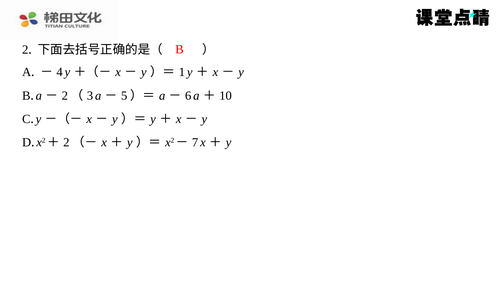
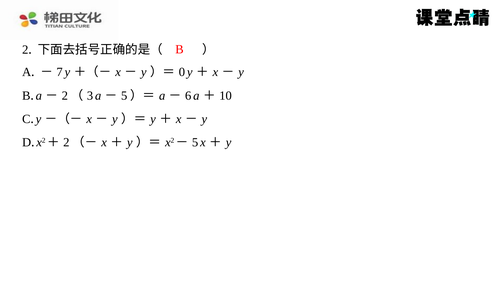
4: 4 -> 7
1: 1 -> 0
7: 7 -> 5
